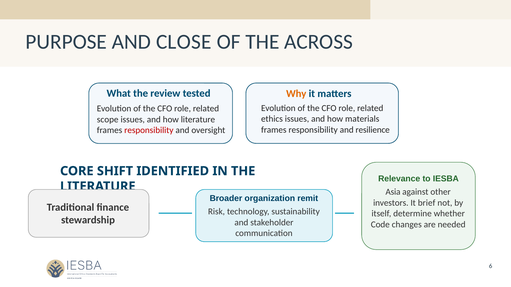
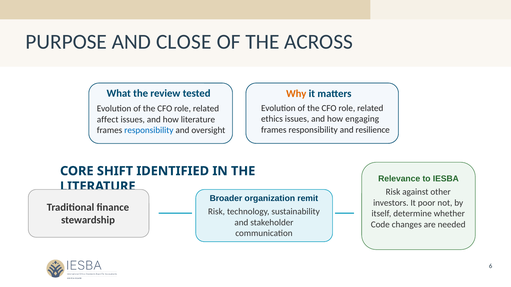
materials: materials -> engaging
scope: scope -> affect
responsibility at (149, 130) colour: red -> blue
Asia at (393, 192): Asia -> Risk
brief: brief -> poor
